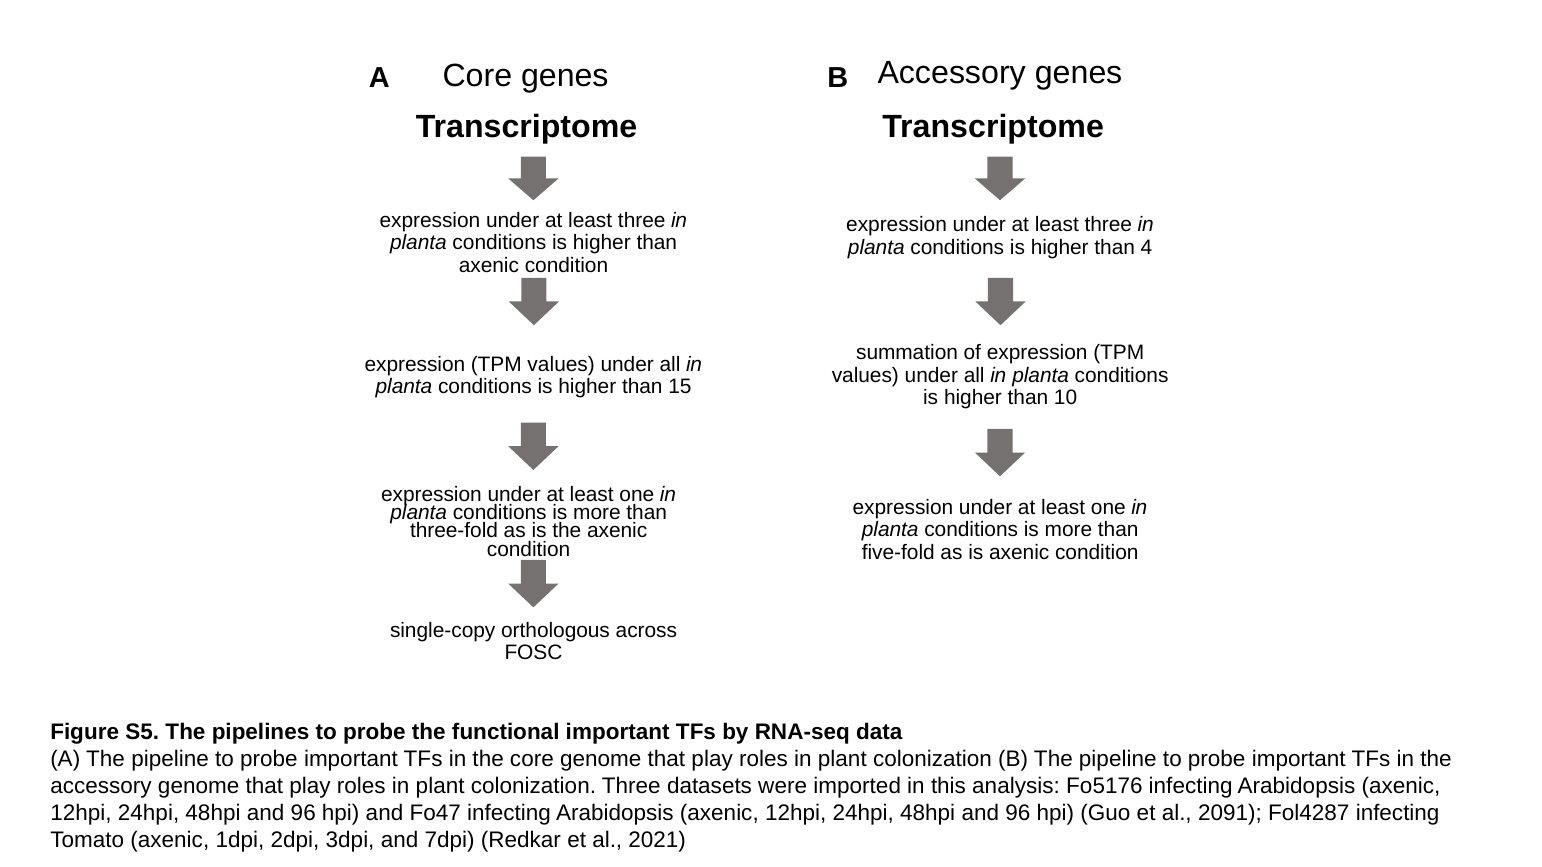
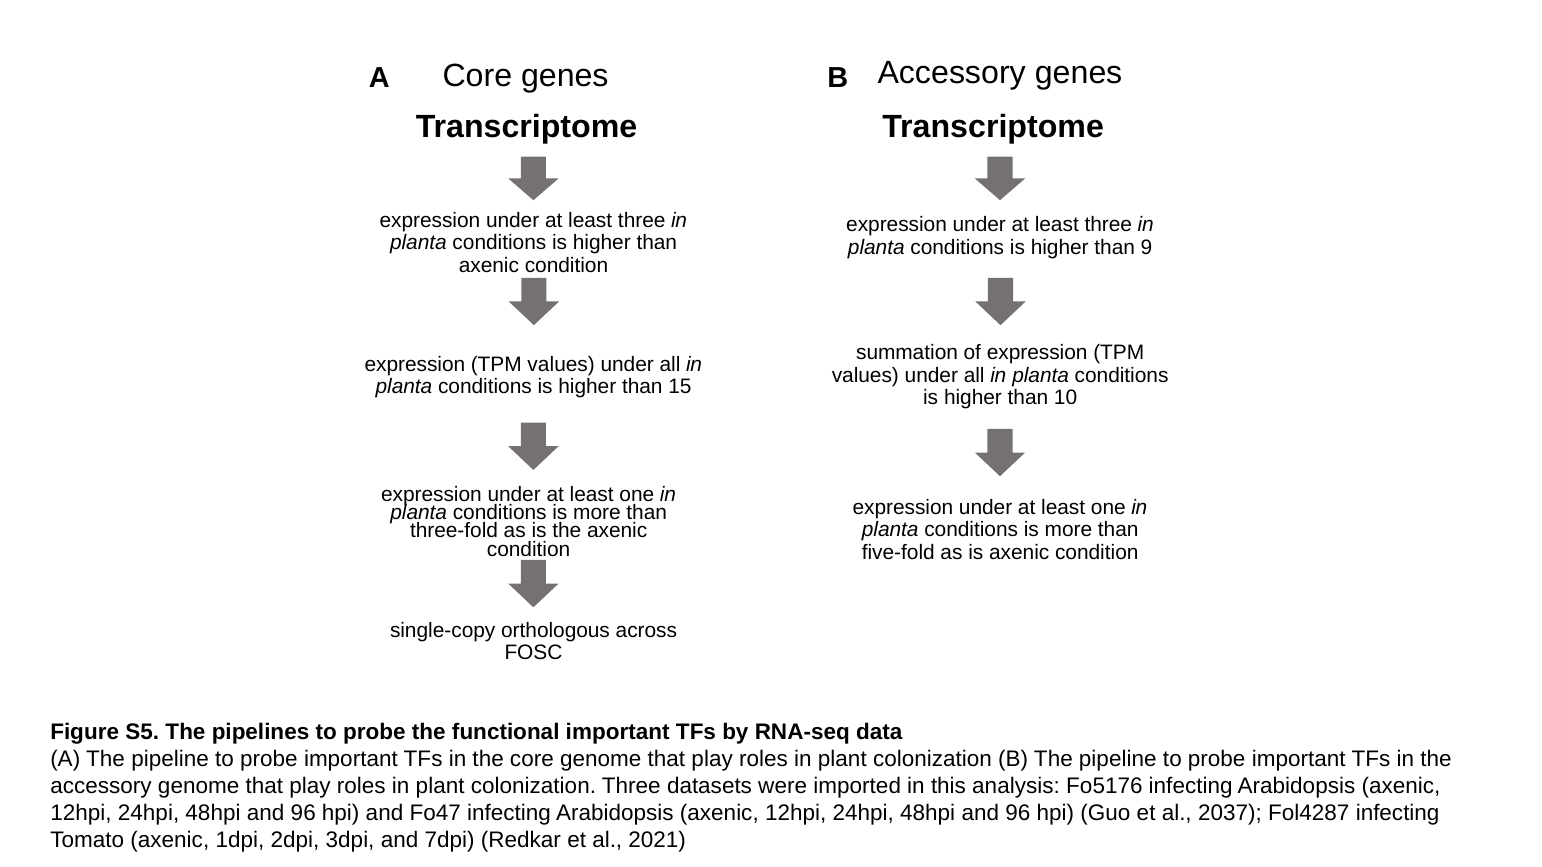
4: 4 -> 9
2091: 2091 -> 2037
